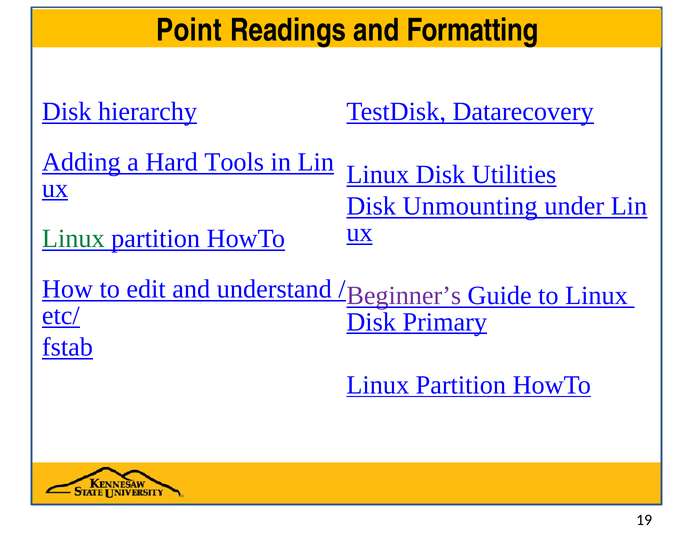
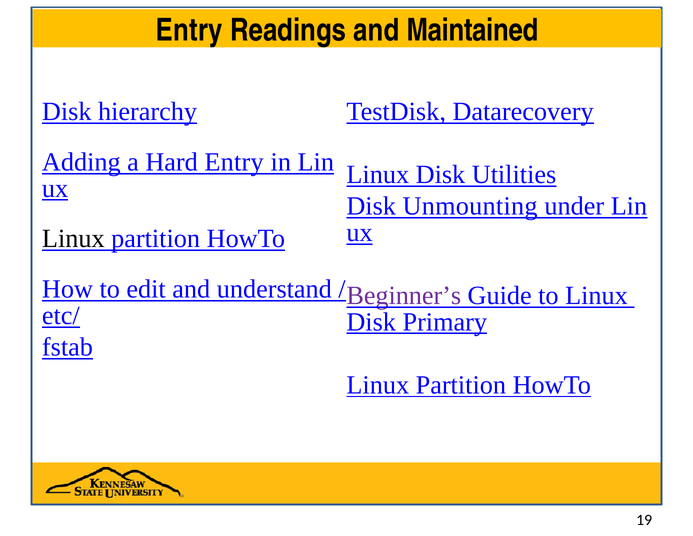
Point at (189, 30): Point -> Entry
Formatting: Formatting -> Maintained
Hard Tools: Tools -> Entry
Linux at (73, 239) colour: green -> black
